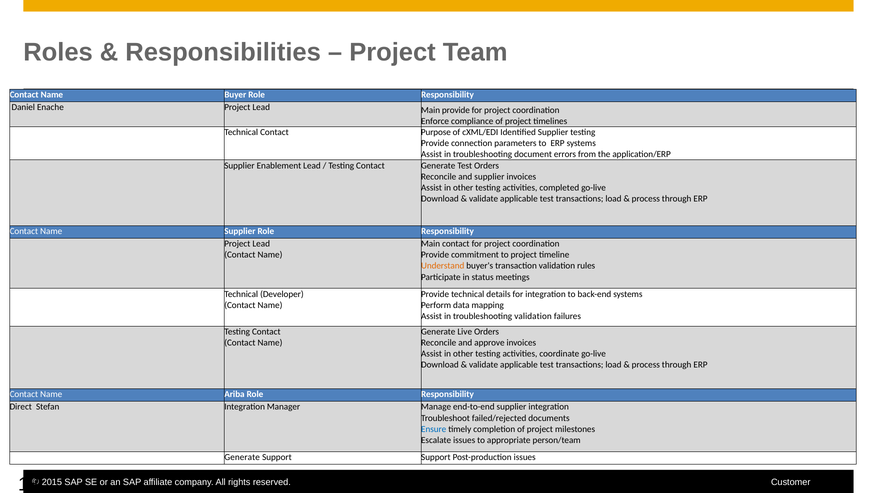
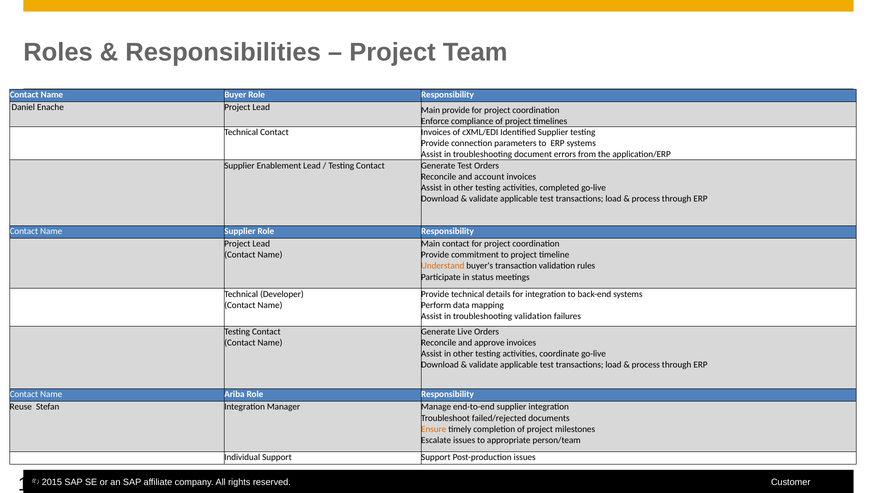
Contact Purpose: Purpose -> Invoices
and supplier: supplier -> account
Direct: Direct -> Reuse
Ensure colour: blue -> orange
Generate at (242, 457): Generate -> Individual
